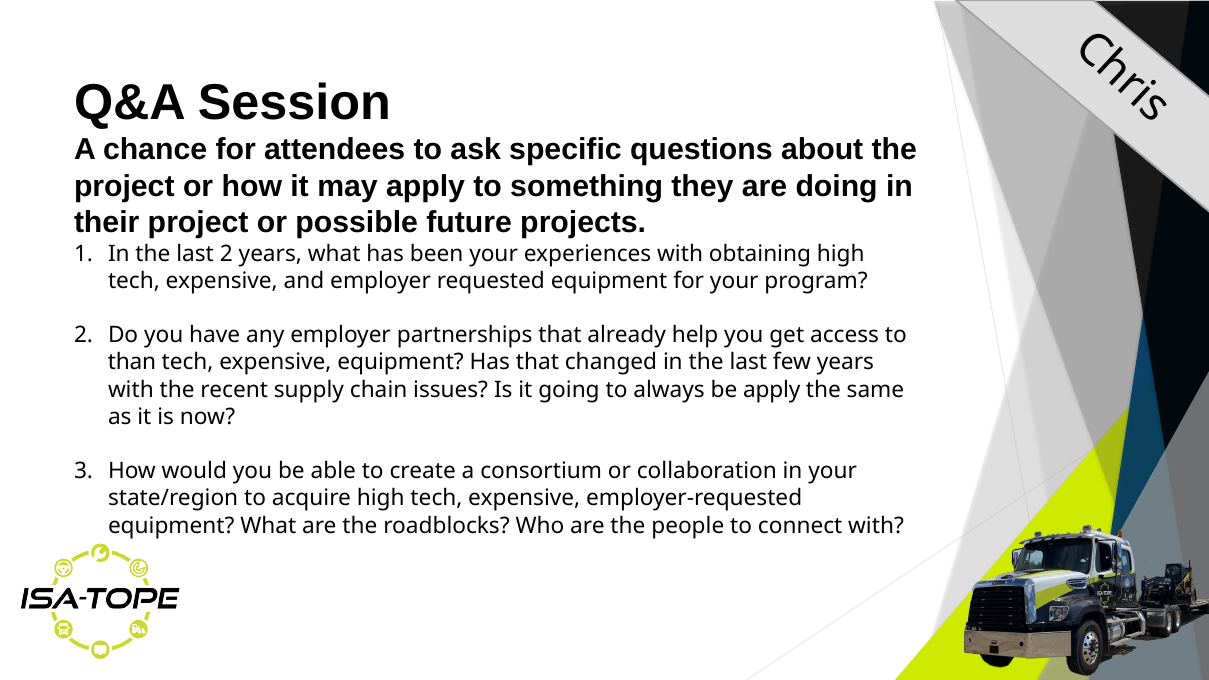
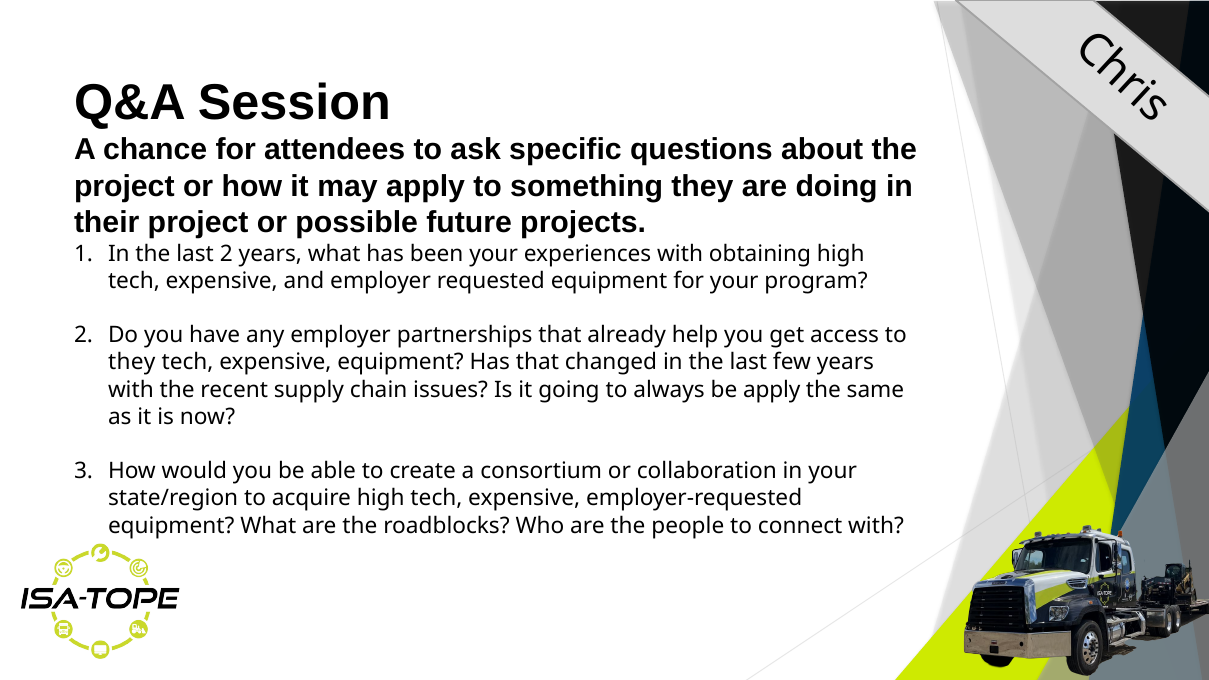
than at (132, 362): than -> they
